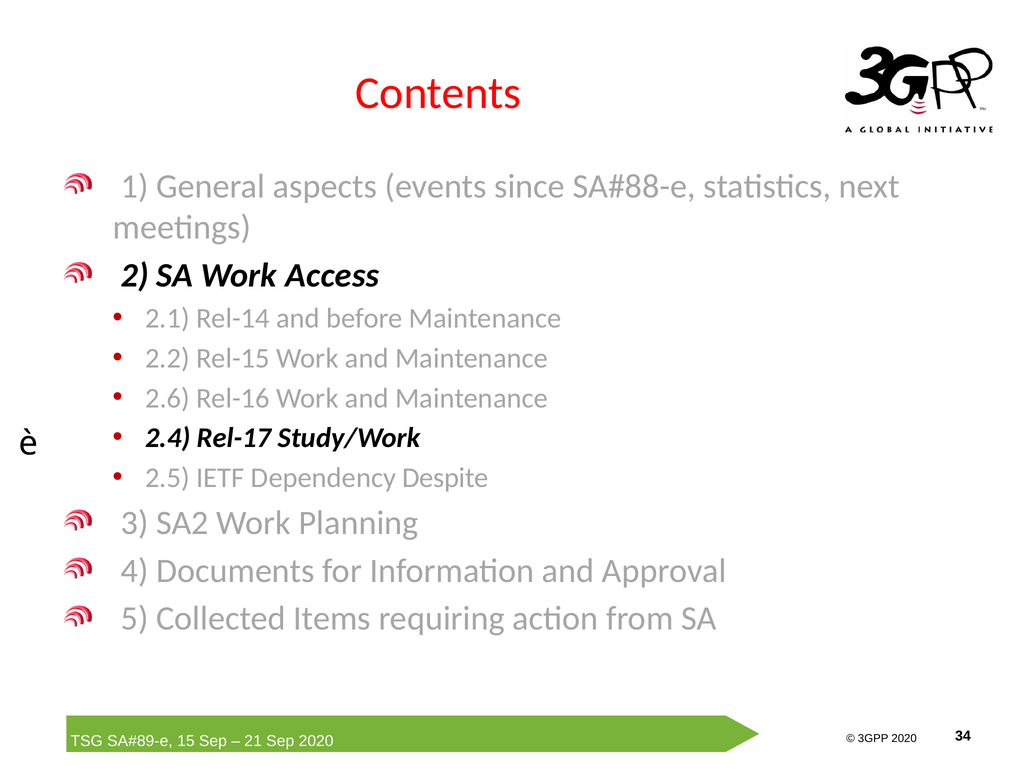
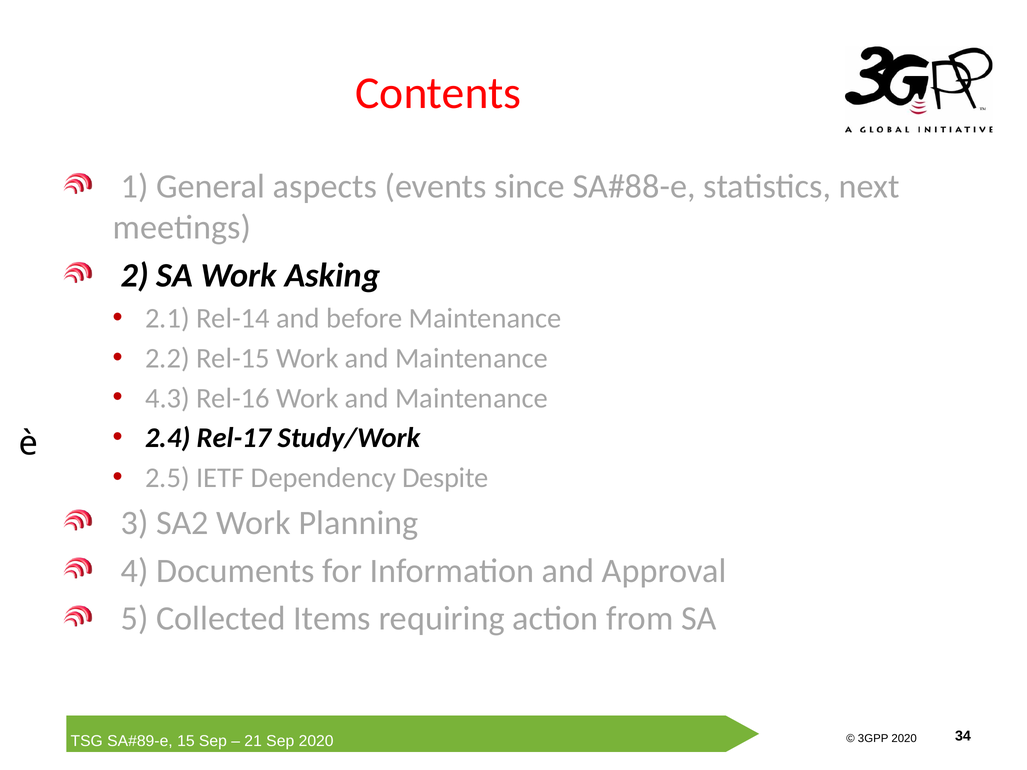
Access: Access -> Asking
2.6: 2.6 -> 4.3
